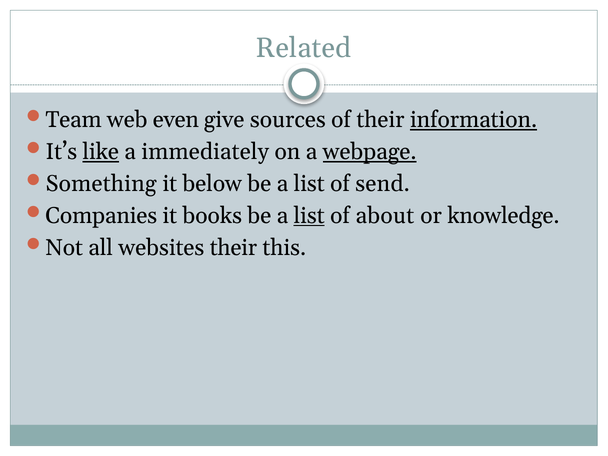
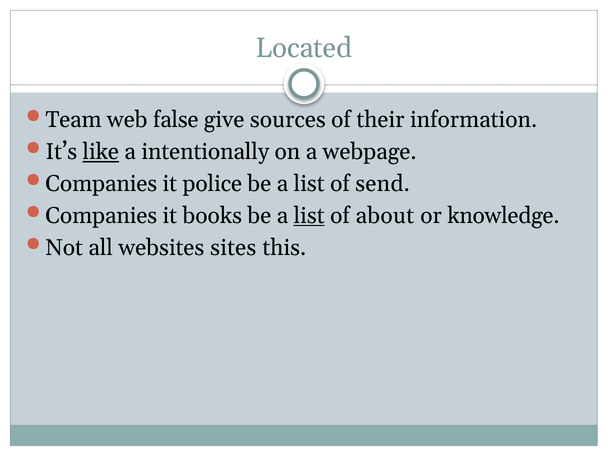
Related: Related -> Located
even: even -> false
information underline: present -> none
immediately: immediately -> intentionally
webpage underline: present -> none
Something at (101, 184): Something -> Companies
below: below -> police
websites their: their -> sites
